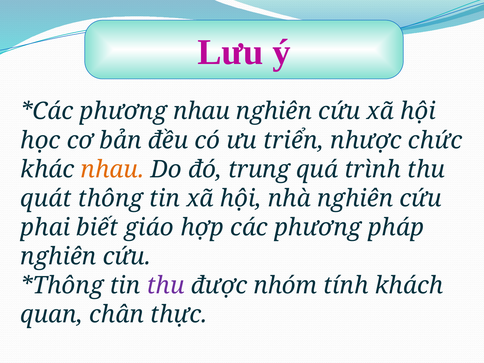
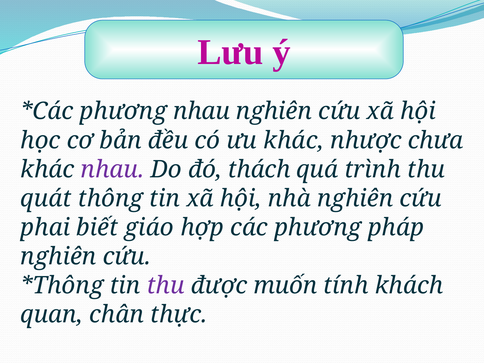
ưu triển: triển -> khác
chức: chức -> chưa
nhau at (112, 169) colour: orange -> purple
trung: trung -> thách
nhóm: nhóm -> muốn
